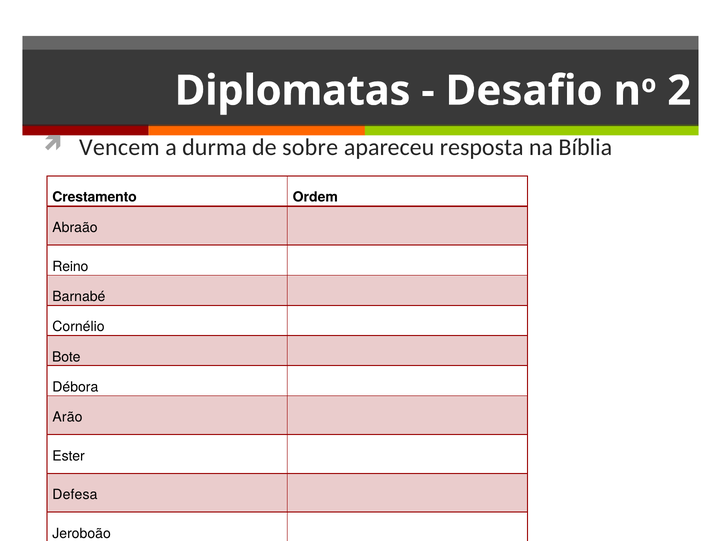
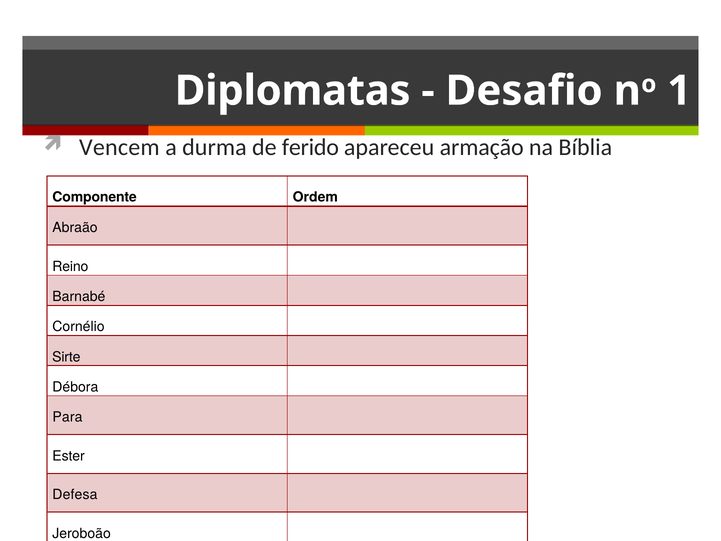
2: 2 -> 1
sobre: sobre -> ferido
resposta: resposta -> armação
Crestamento: Crestamento -> Componente
Bote: Bote -> Sirte
Arão: Arão -> Para
